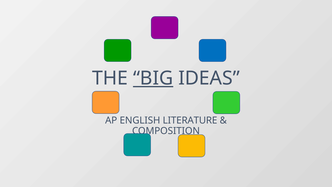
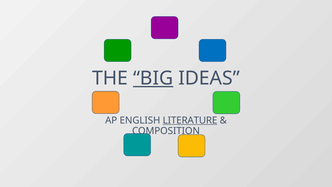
LITERATURE underline: none -> present
